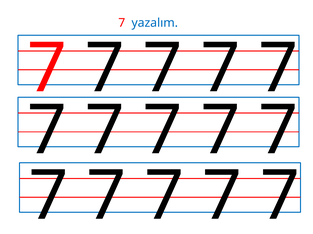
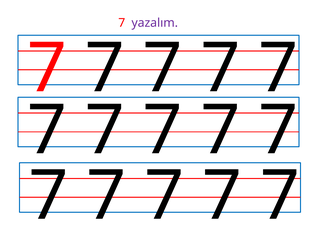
yazalım colour: blue -> purple
